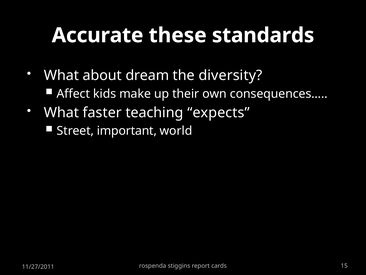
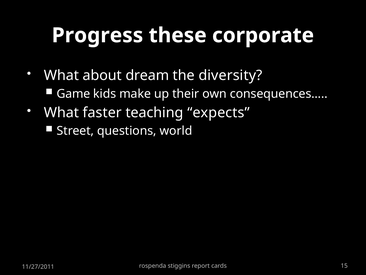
Accurate: Accurate -> Progress
standards: standards -> corporate
Affect: Affect -> Game
important: important -> questions
